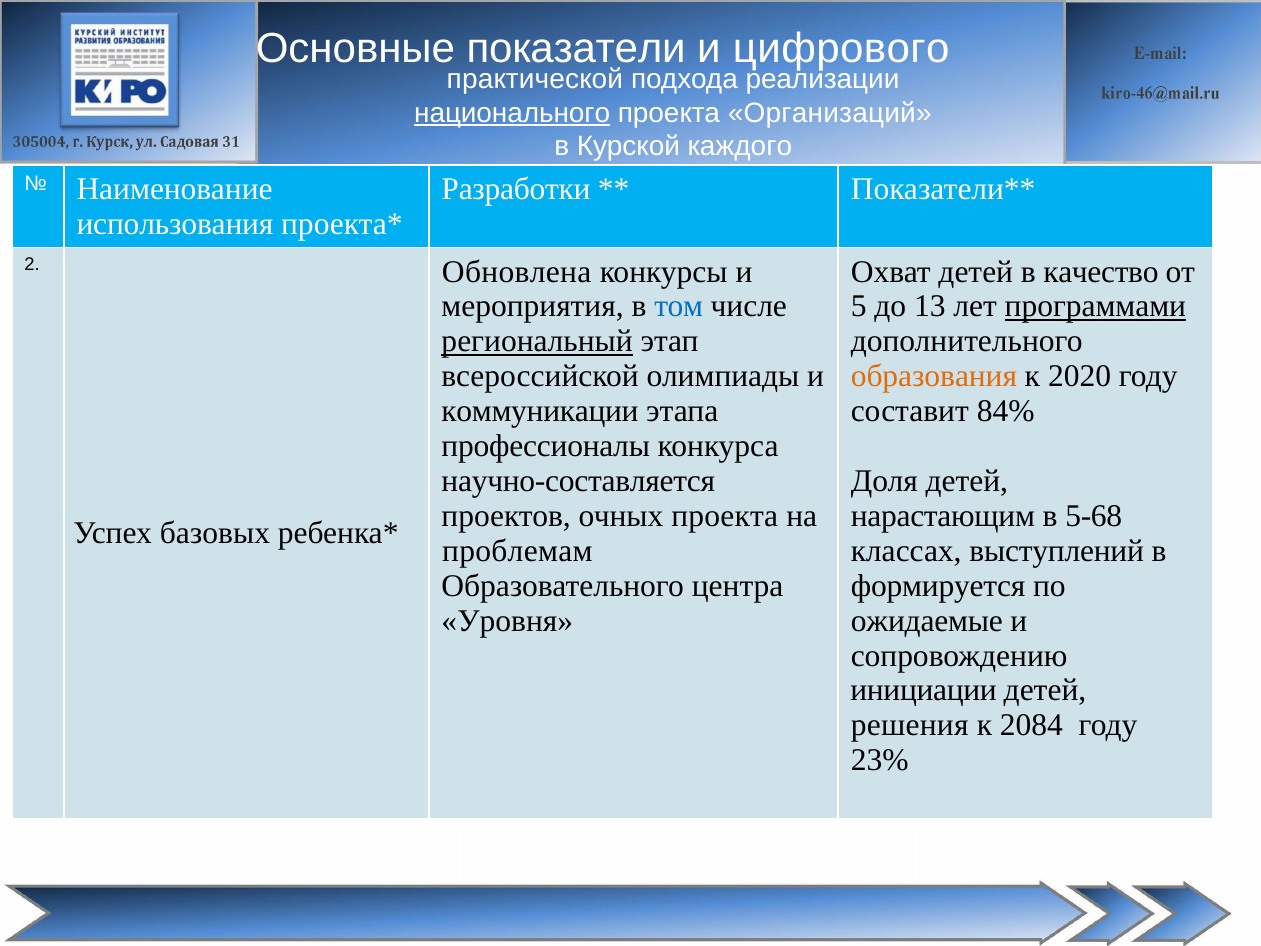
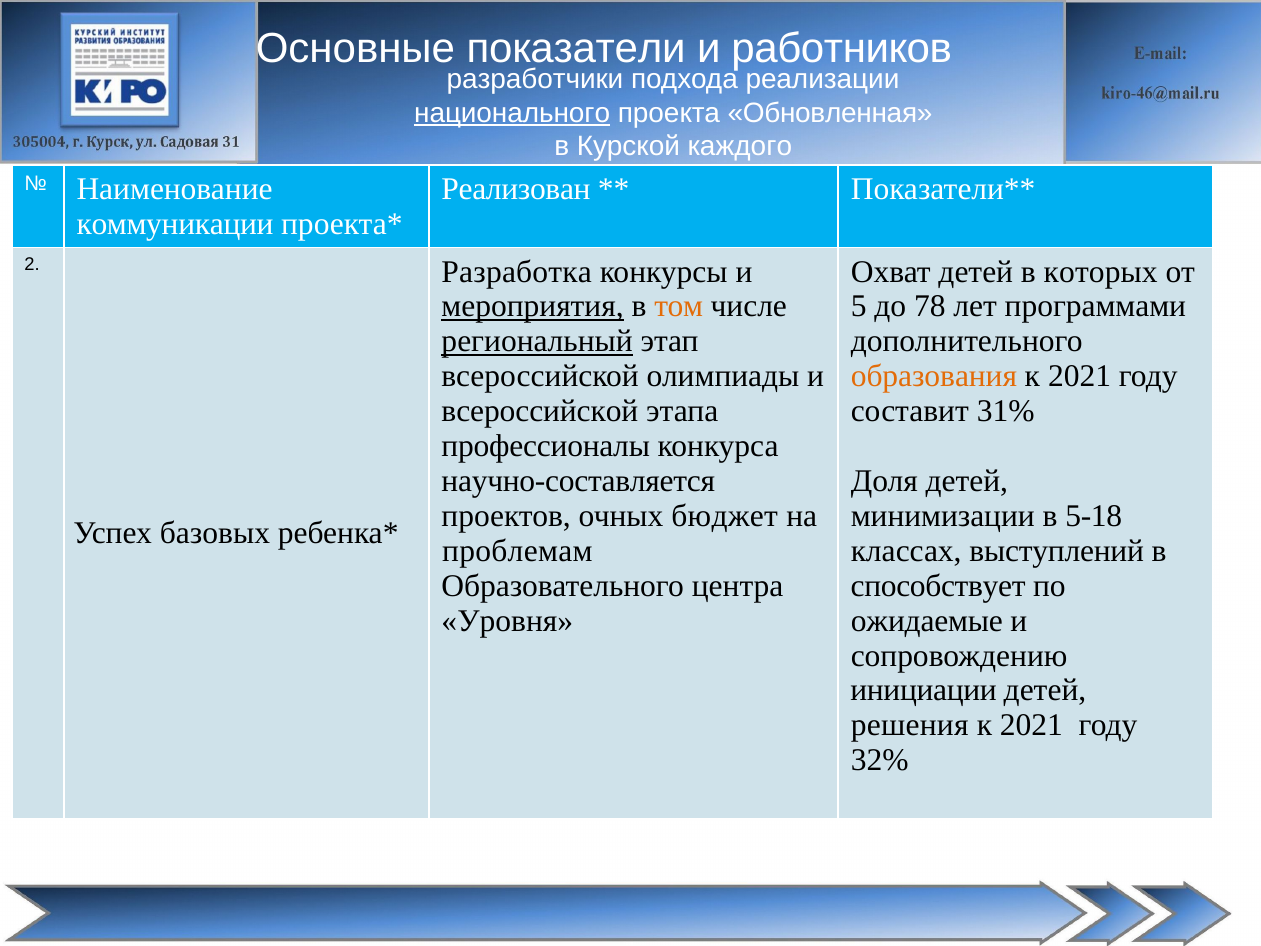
цифрового: цифрового -> работников
практической: практической -> разработчики
Организаций: Организаций -> Обновленная
Разработки: Разработки -> Реализован
использования: использования -> коммуникации
Обновлена: Обновлена -> Разработка
качество: качество -> которых
мероприятия underline: none -> present
том colour: blue -> orange
13: 13 -> 78
программами underline: present -> none
2020 at (1080, 376): 2020 -> 2021
коммуникации at (540, 411): коммуникации -> всероссийской
84%: 84% -> 31%
очных проекта: проекта -> бюджет
нарастающим: нарастающим -> минимизации
5-68: 5-68 -> 5-18
формируется: формируется -> способствует
2084 at (1031, 725): 2084 -> 2021
23%: 23% -> 32%
